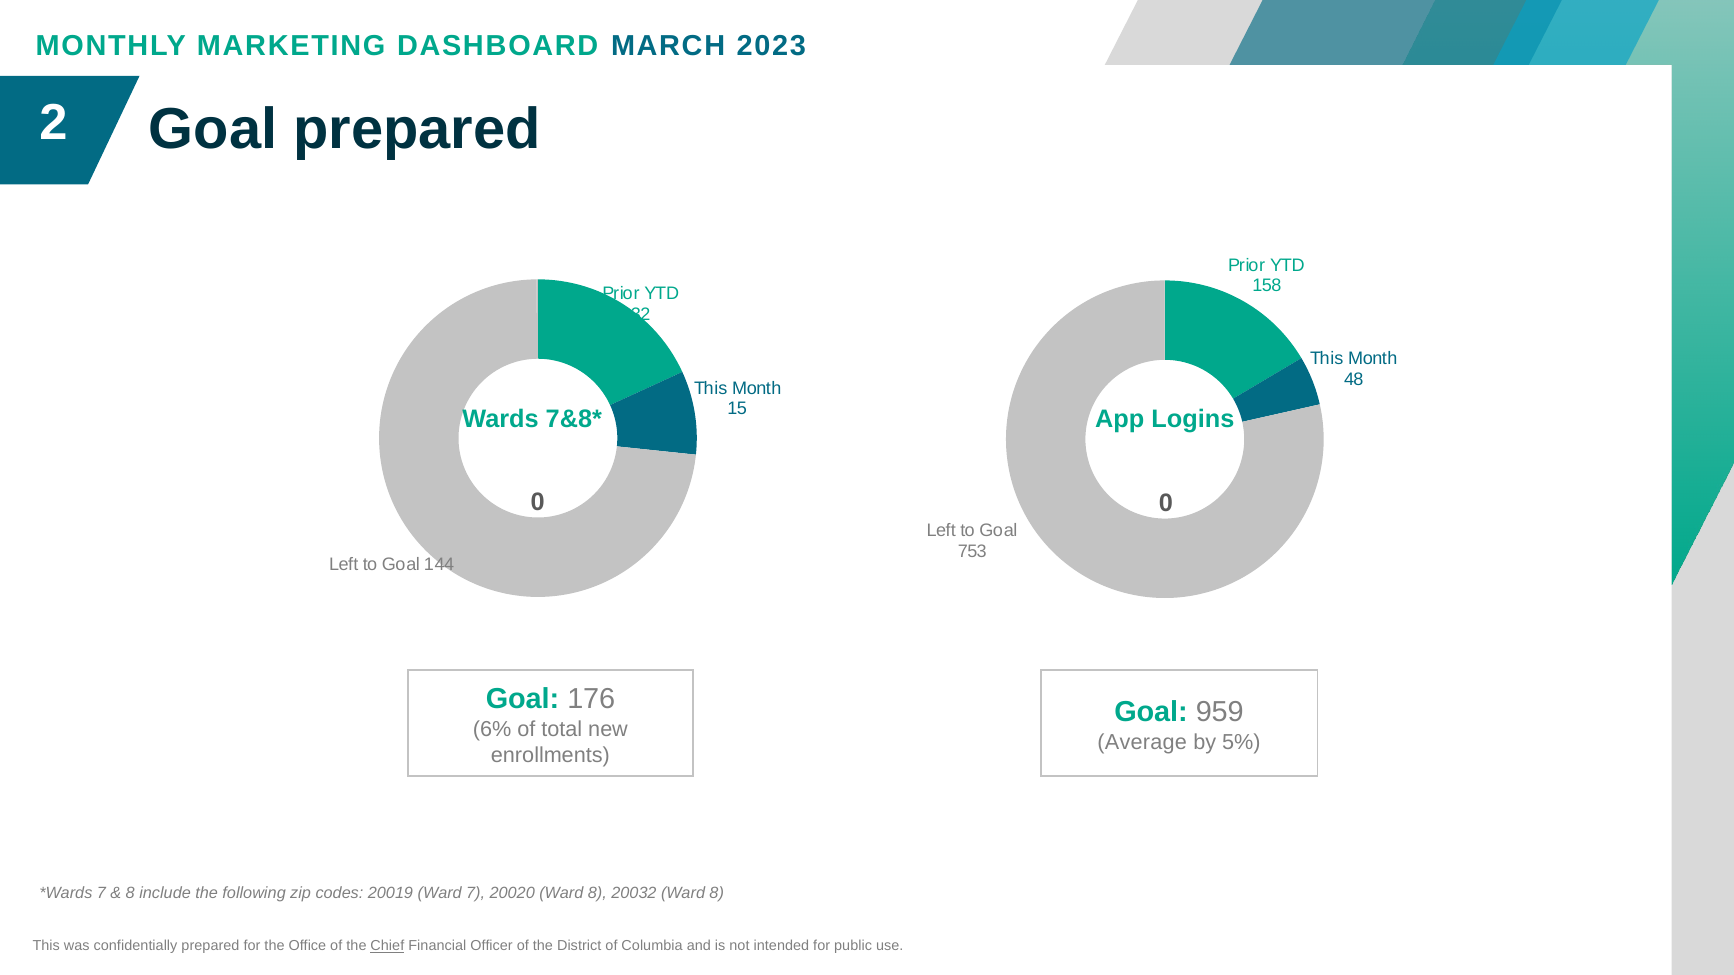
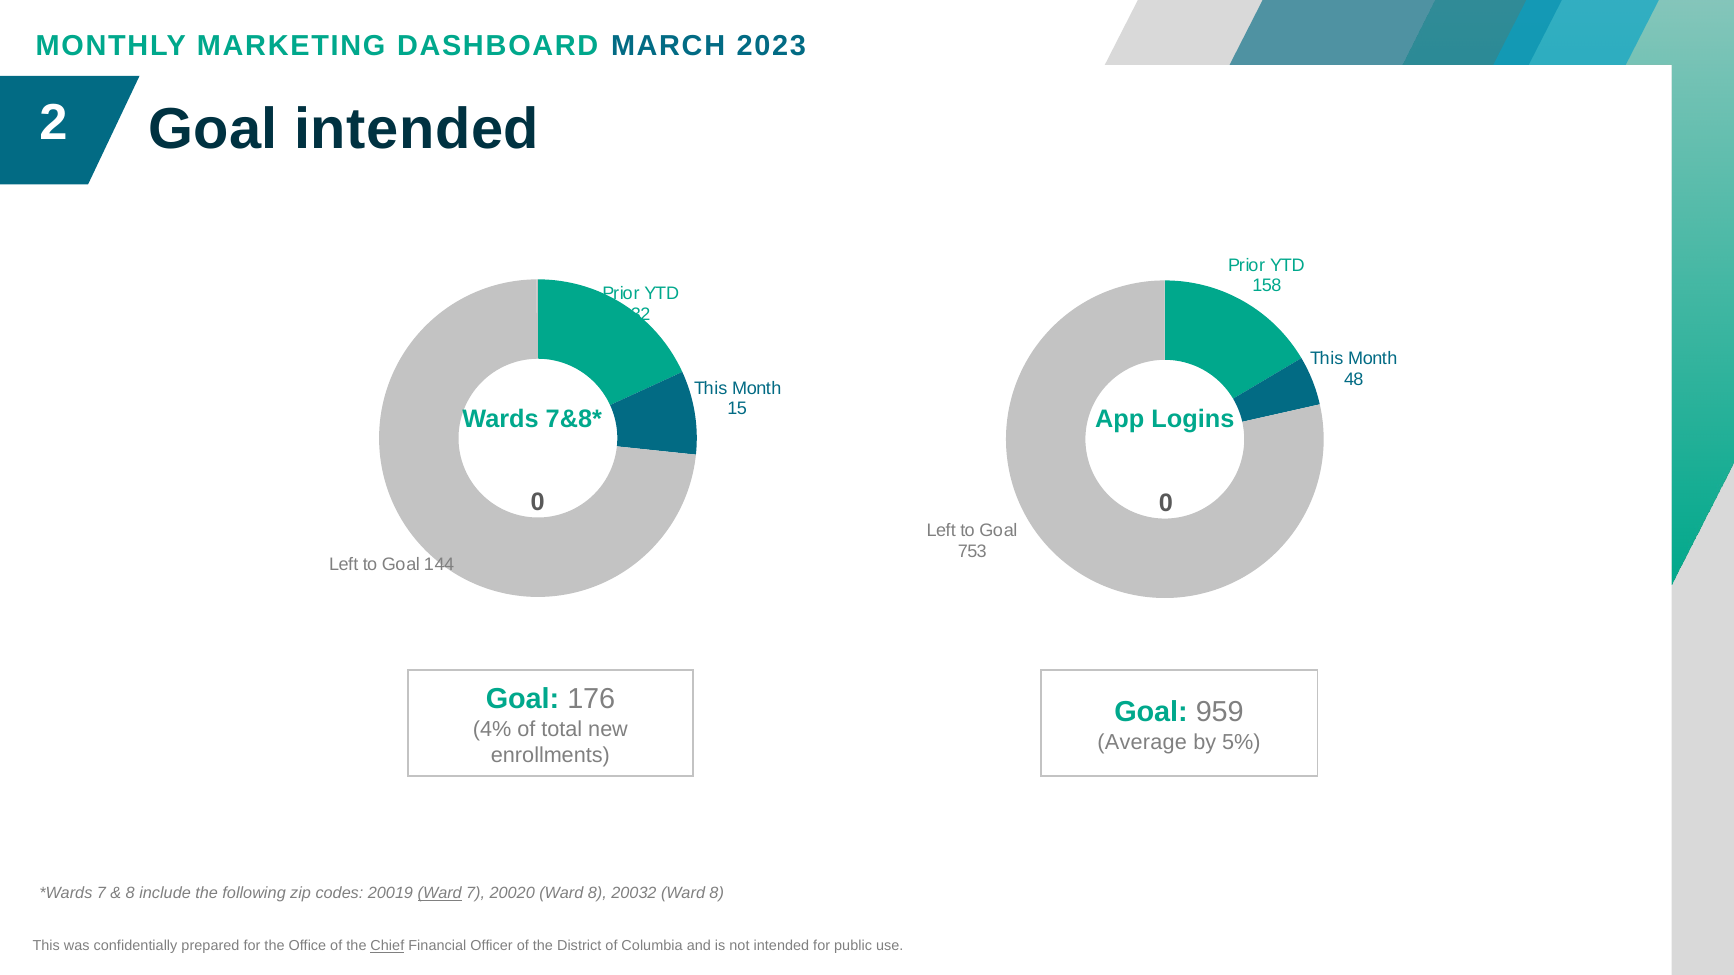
Goal prepared: prepared -> intended
6%: 6% -> 4%
Ward at (440, 894) underline: none -> present
